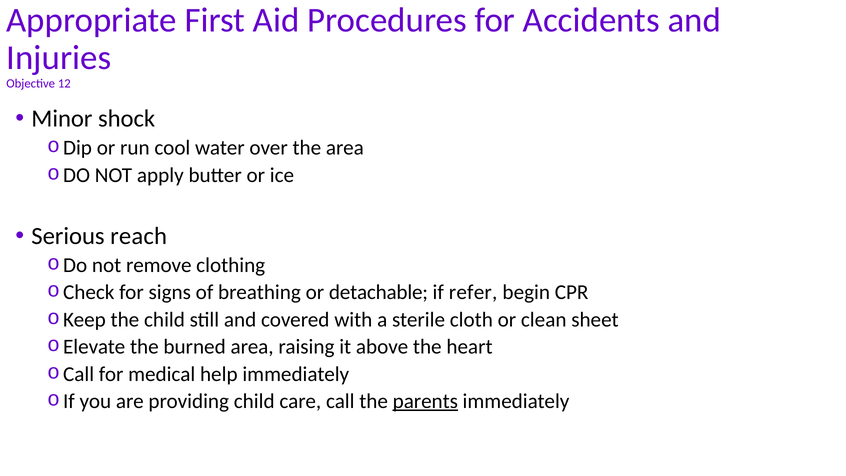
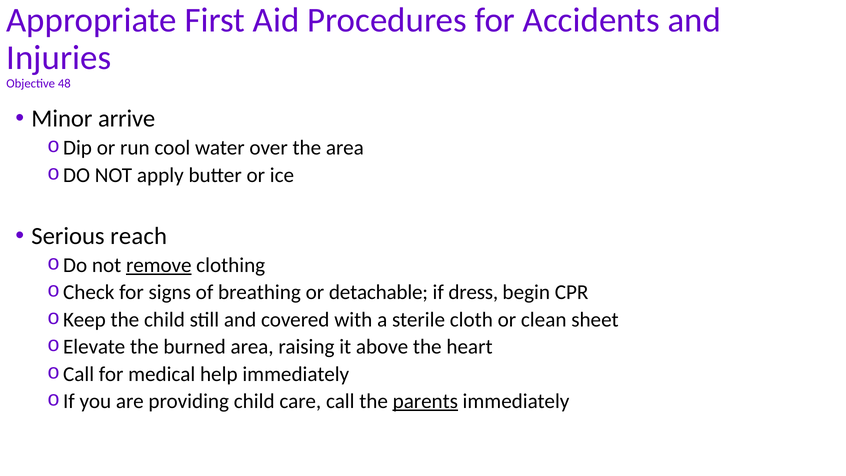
12: 12 -> 48
shock: shock -> arrive
remove underline: none -> present
refer: refer -> dress
